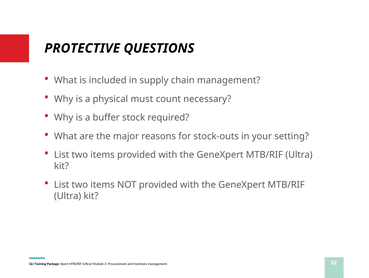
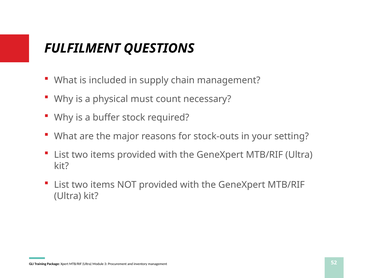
PROTECTIVE: PROTECTIVE -> FULFILMENT
